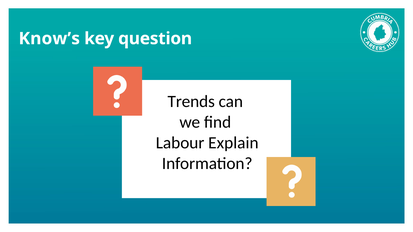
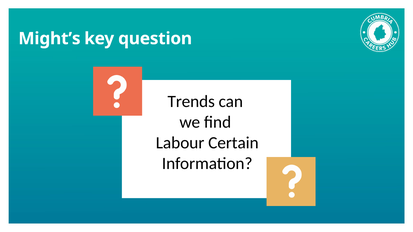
Know’s: Know’s -> Might’s
Explain: Explain -> Certain
